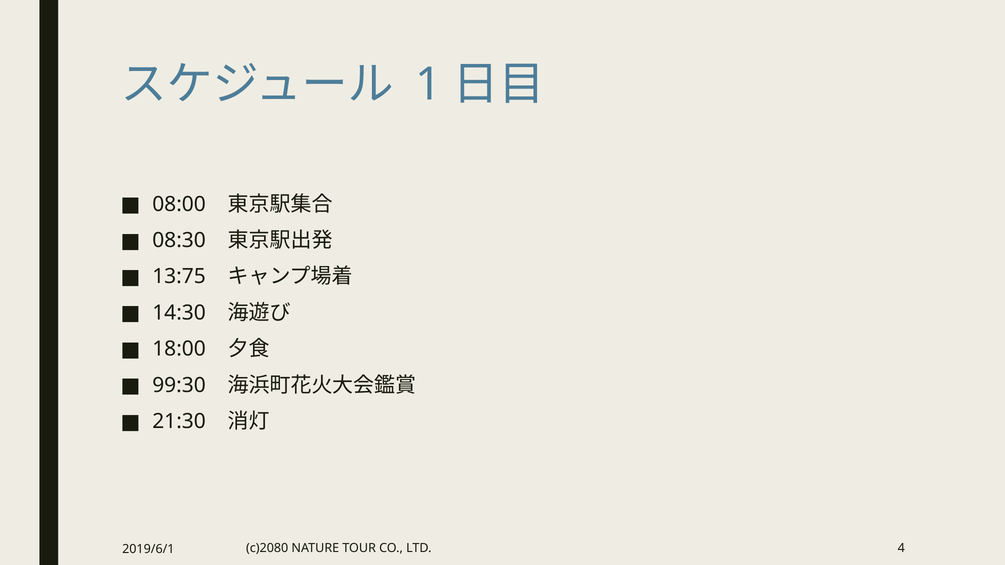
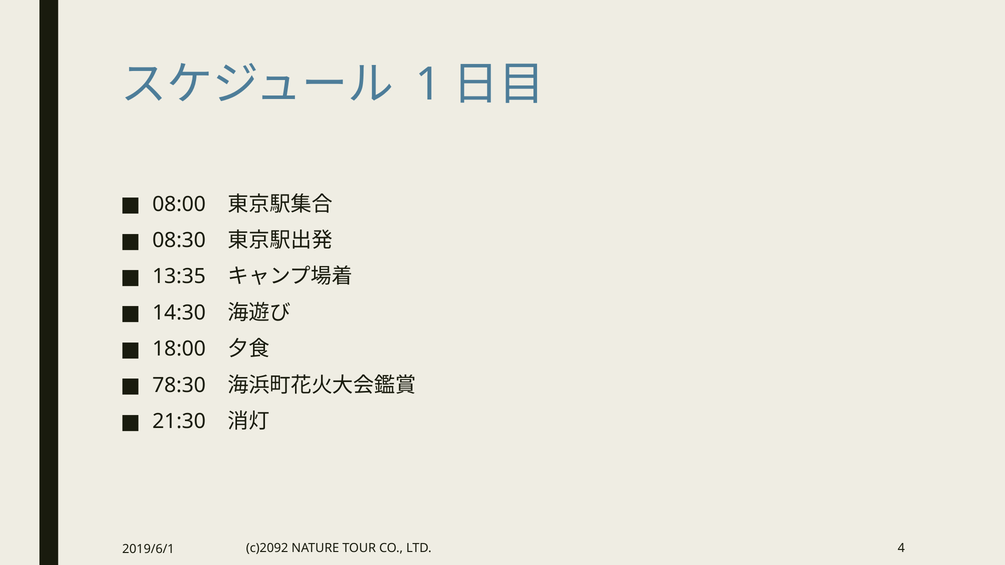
13:75: 13:75 -> 13:35
99:30: 99:30 -> 78:30
c)2080: c)2080 -> c)2092
